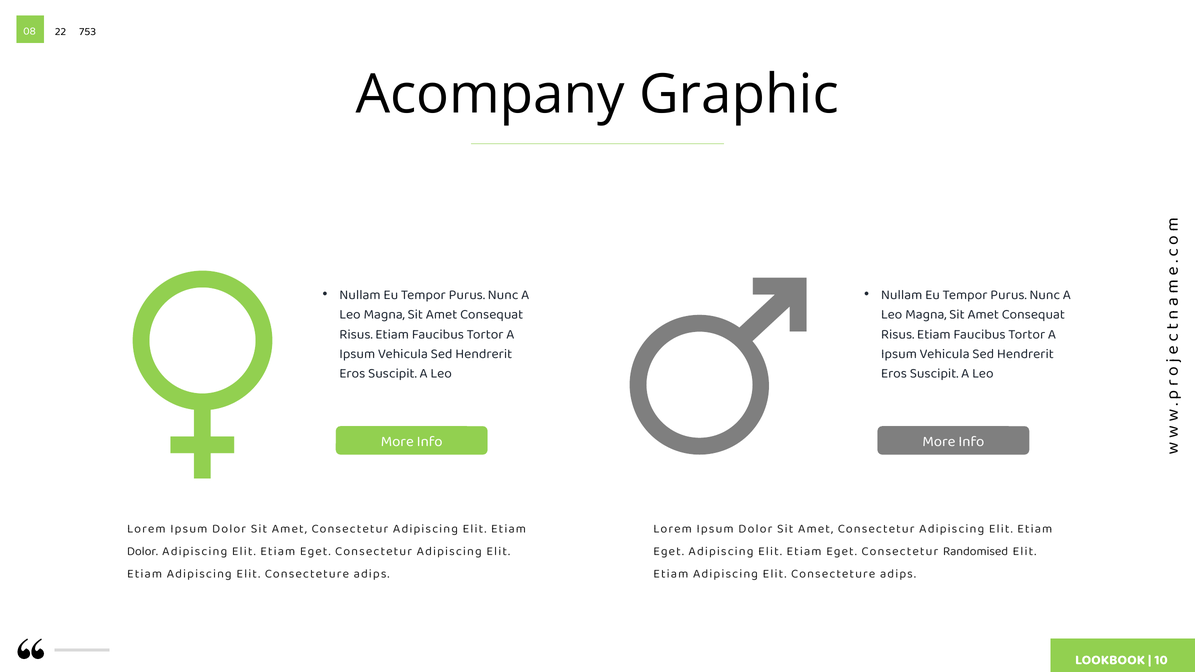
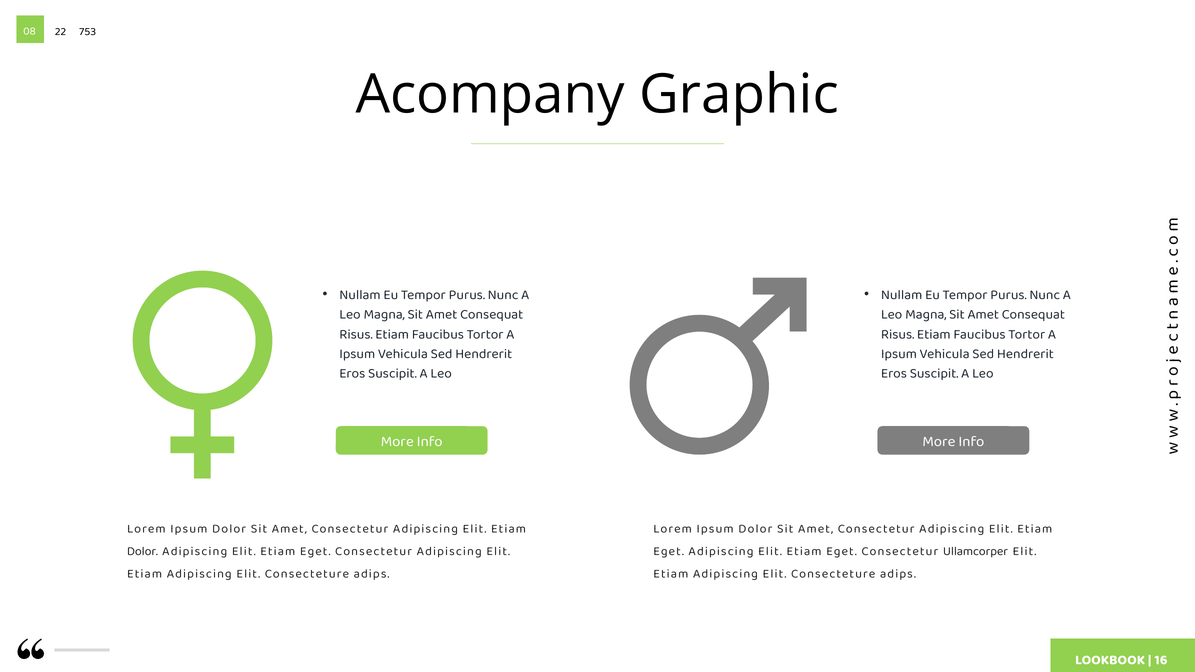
Randomised: Randomised -> Ullamcorper
10: 10 -> 16
